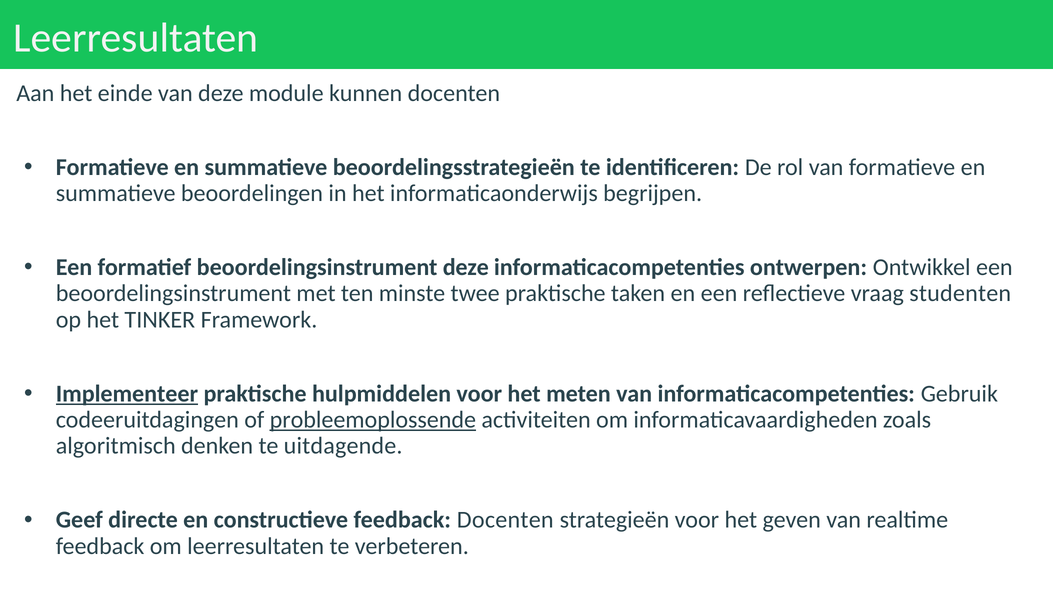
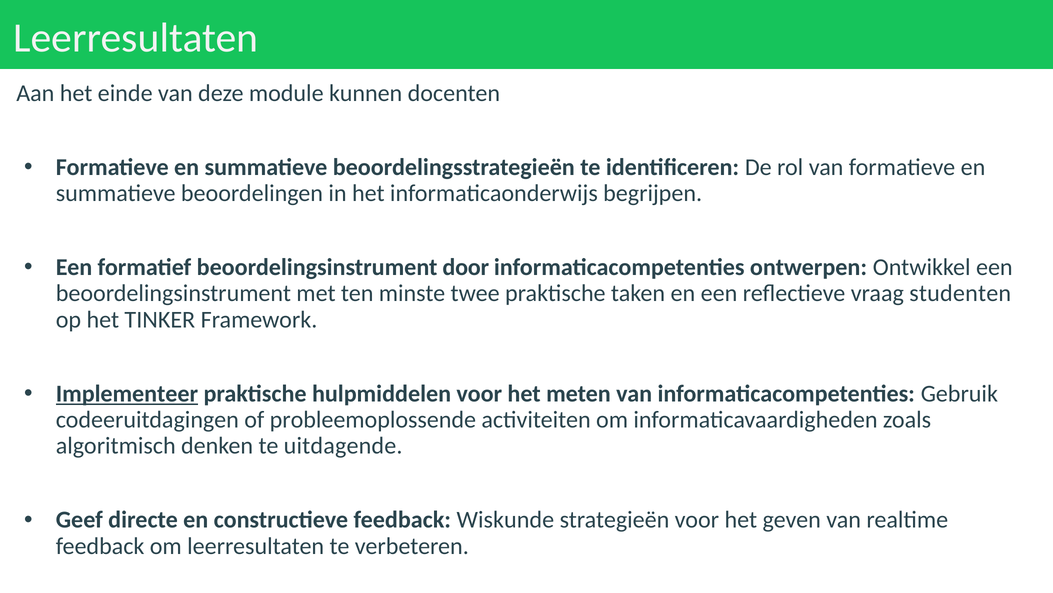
beoordelingsinstrument deze: deze -> door
probleemoplossende underline: present -> none
feedback Docenten: Docenten -> Wiskunde
